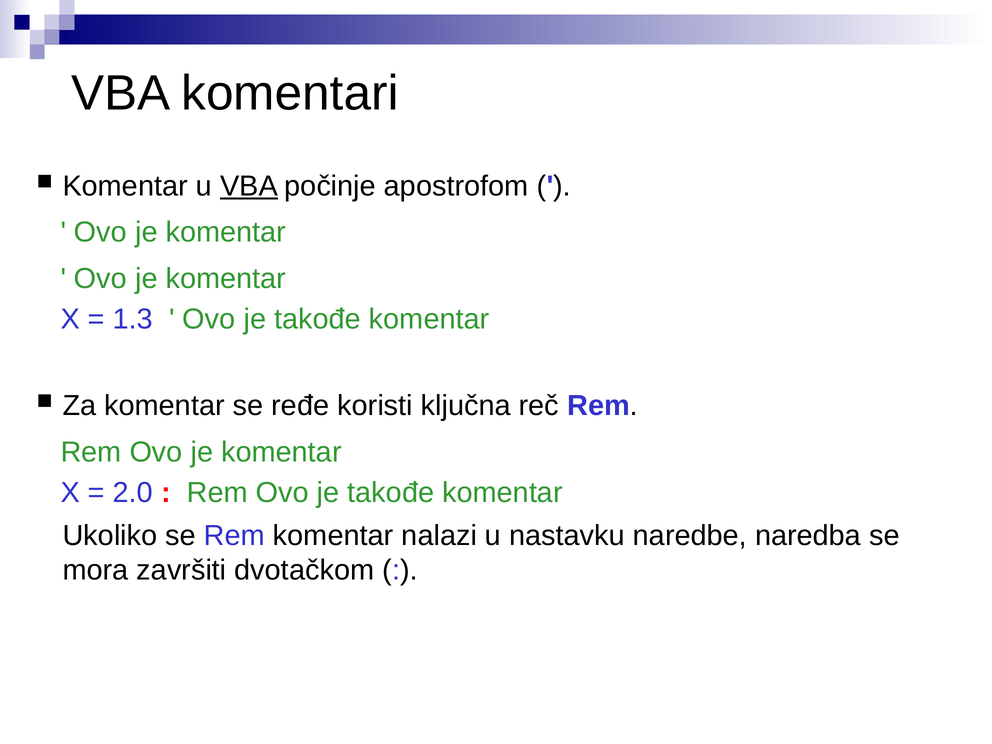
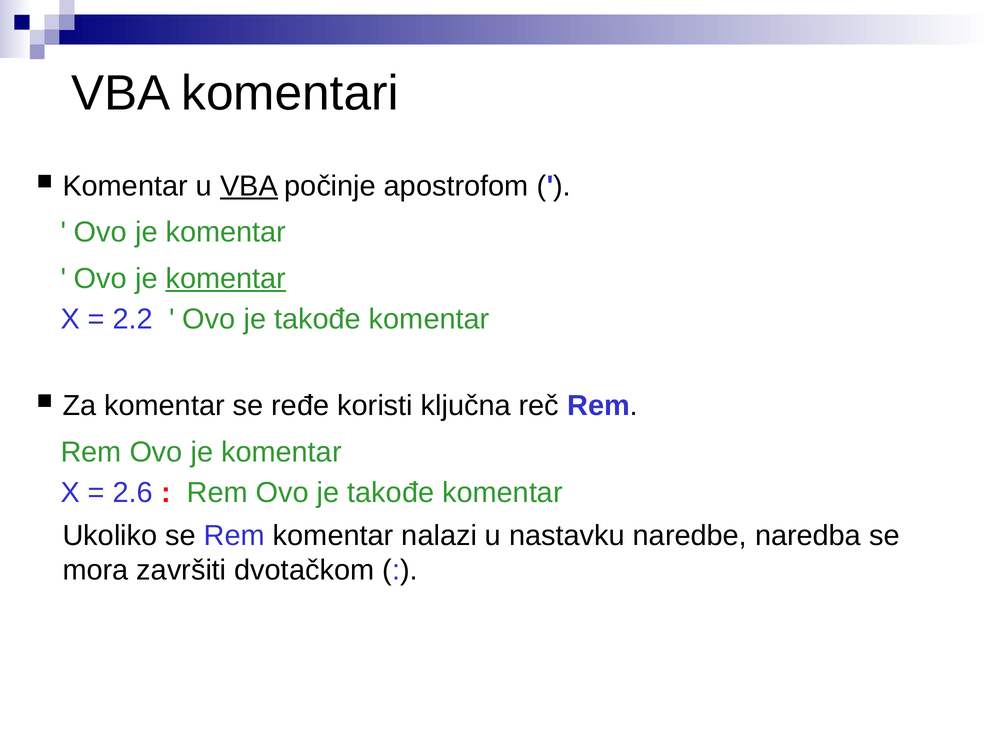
komentar at (226, 279) underline: none -> present
1.3: 1.3 -> 2.2
2.0: 2.0 -> 2.6
